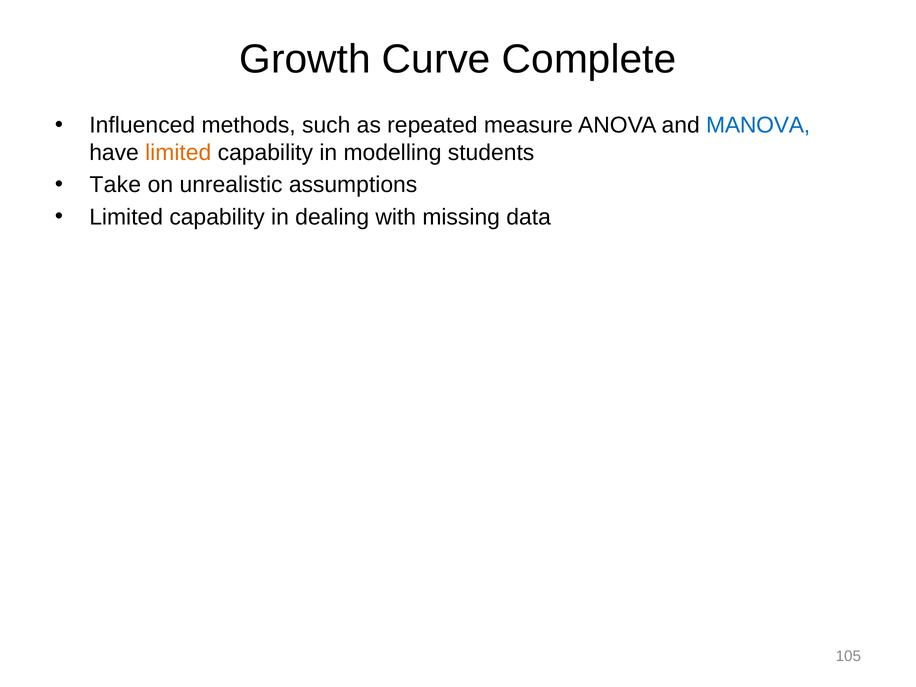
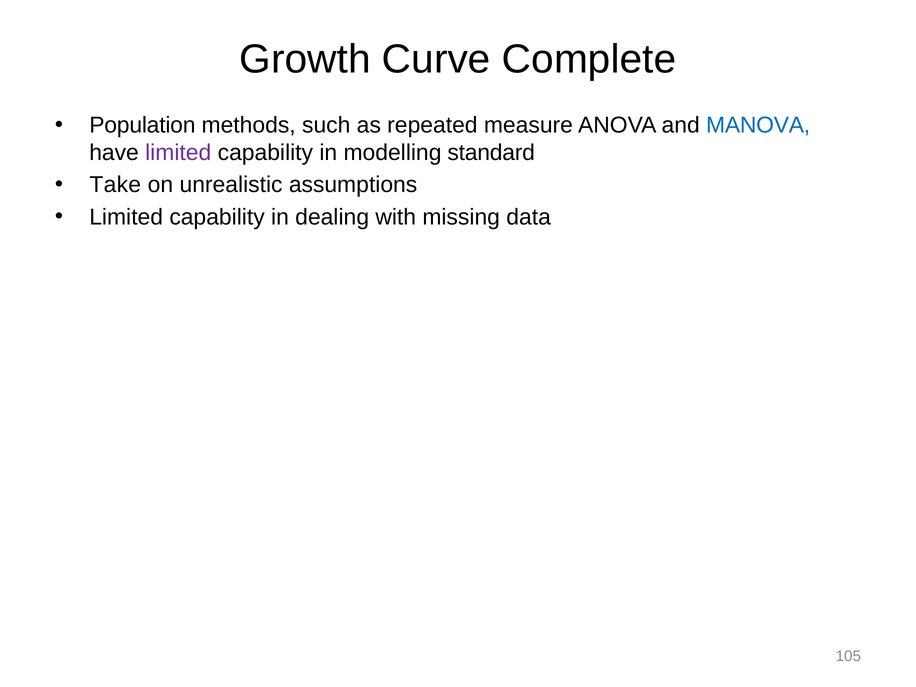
Influenced: Influenced -> Population
limited at (178, 153) colour: orange -> purple
students: students -> standard
